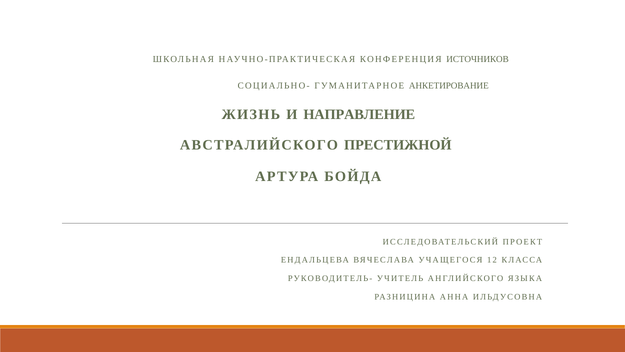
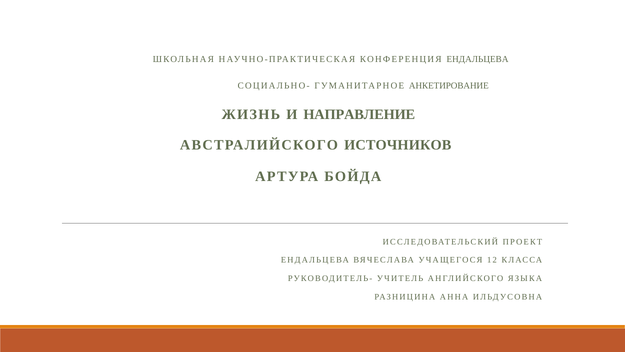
КОНФЕРЕНЦИЯ ИСТОЧНИКОВ: ИСТОЧНИКОВ -> ЕНДАЛЬЦЕВА
ПРЕСТИЖНОЙ: ПРЕСТИЖНОЙ -> ИСТОЧНИКОВ
